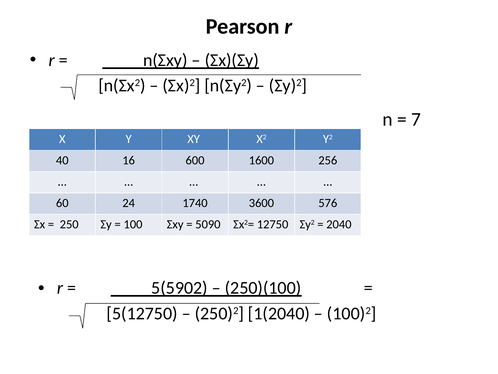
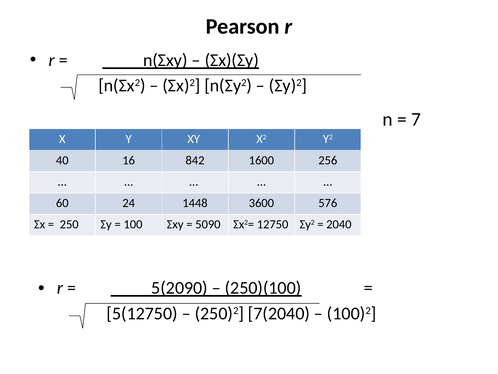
600: 600 -> 842
1740: 1740 -> 1448
5(5902: 5(5902 -> 5(2090
1(2040: 1(2040 -> 7(2040
